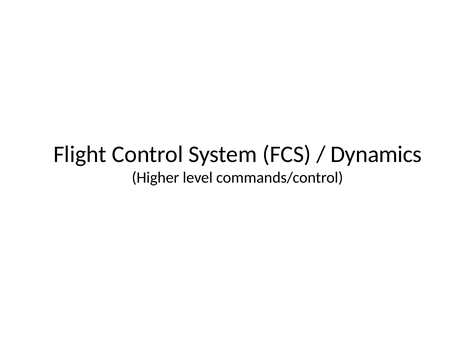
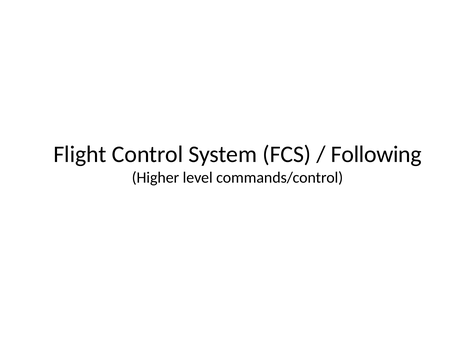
Dynamics: Dynamics -> Following
